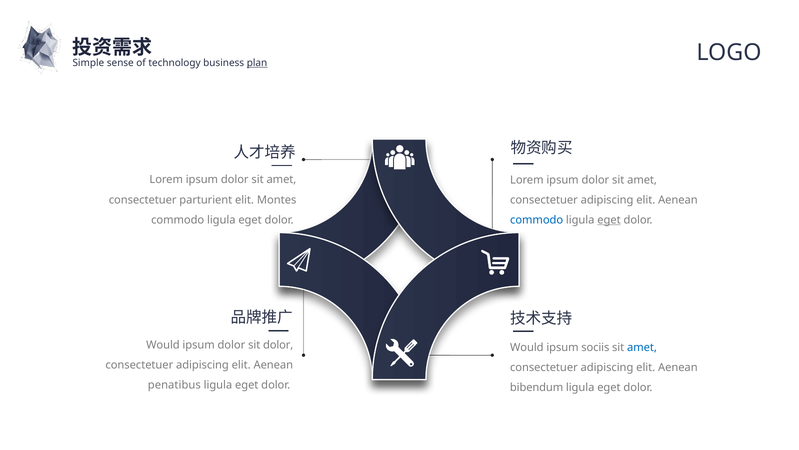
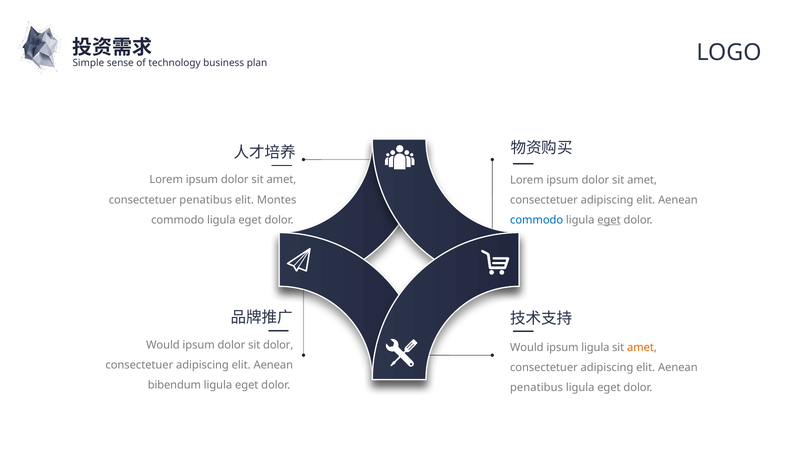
plan underline: present -> none
consectetuer parturient: parturient -> penatibus
ipsum sociis: sociis -> ligula
amet at (642, 347) colour: blue -> orange
penatibus: penatibus -> bibendum
bibendum at (537, 387): bibendum -> penatibus
